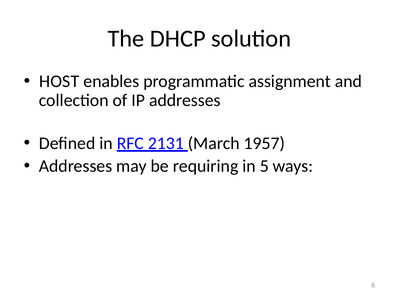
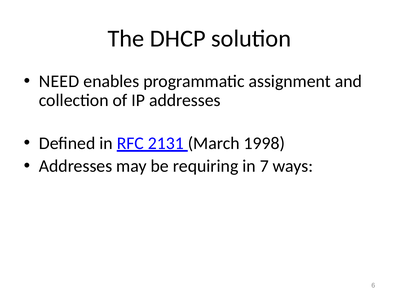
HOST: HOST -> NEED
1957: 1957 -> 1998
5: 5 -> 7
